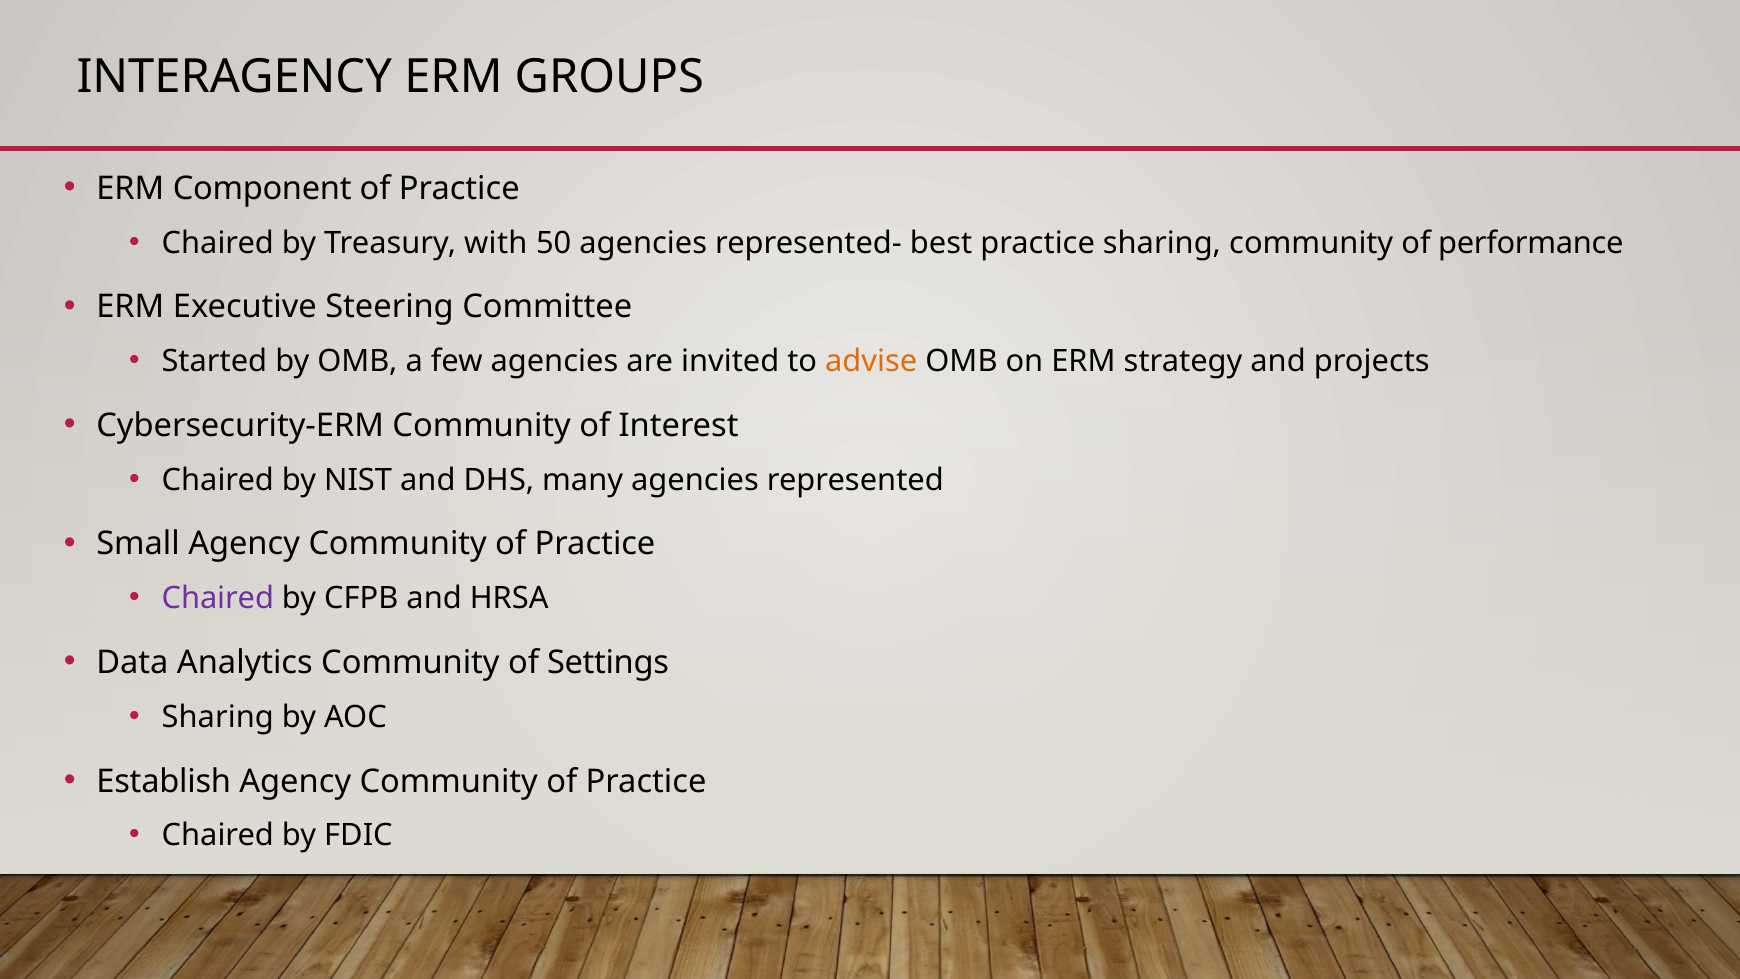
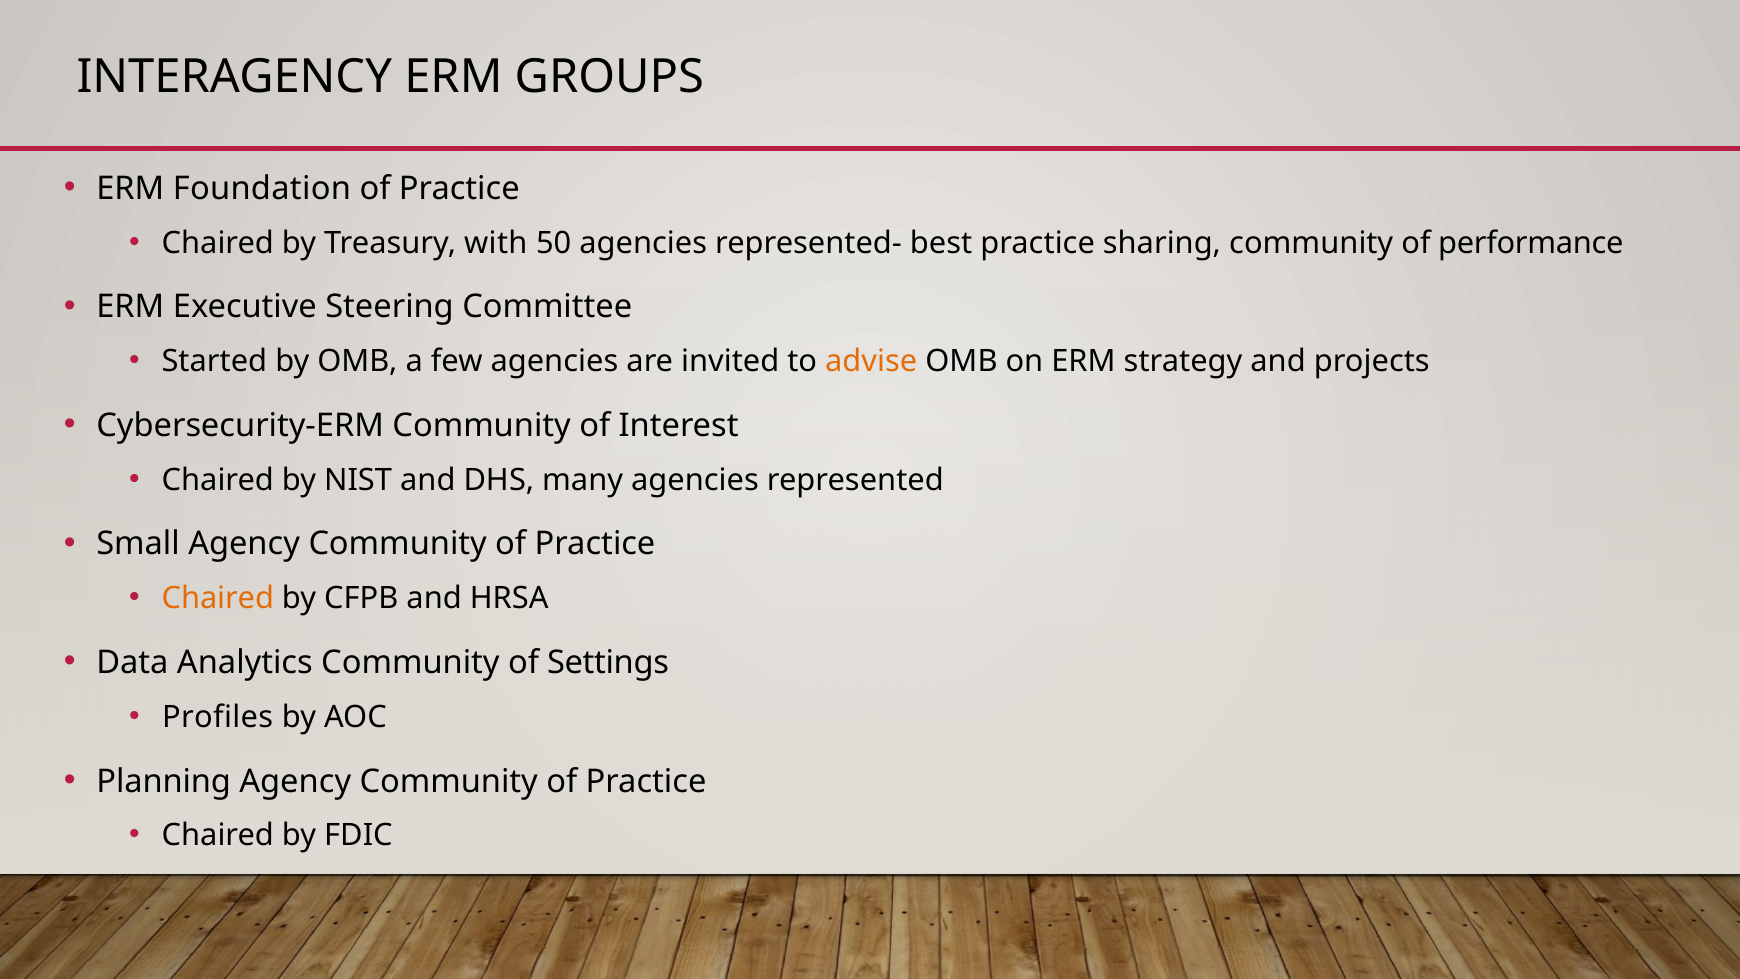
Component: Component -> Foundation
Chaired at (218, 598) colour: purple -> orange
Sharing at (218, 717): Sharing -> Profiles
Establish: Establish -> Planning
